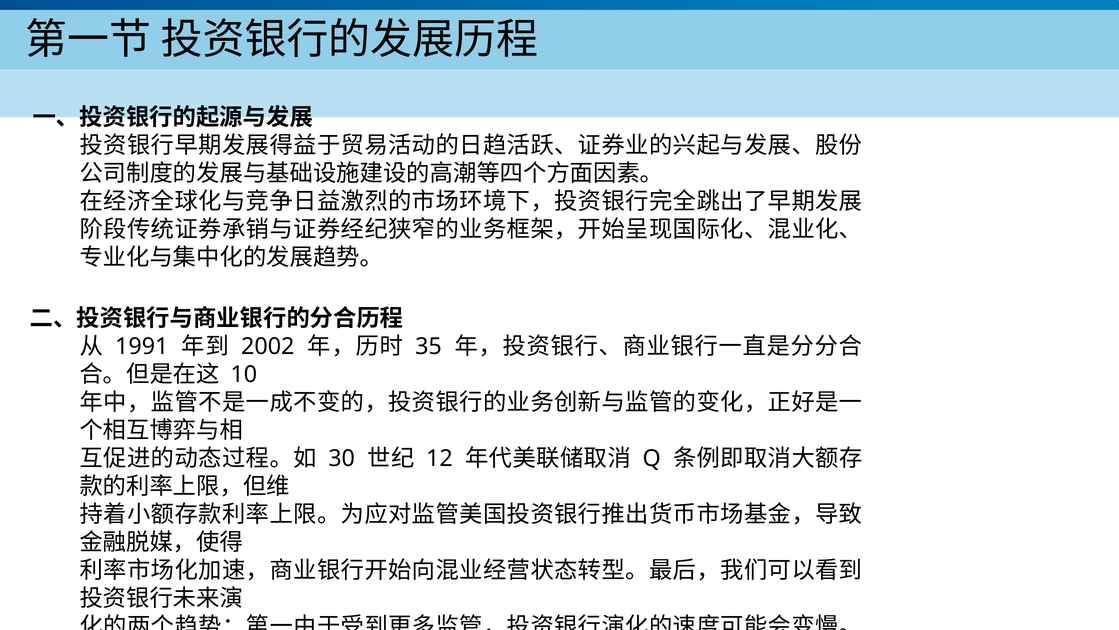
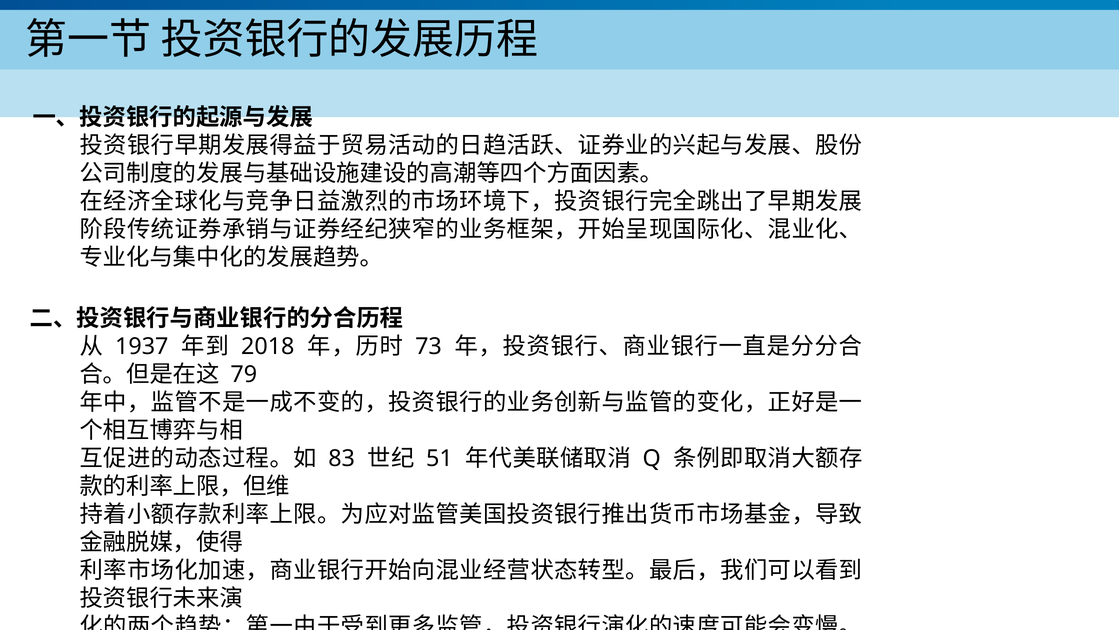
1991: 1991 -> 1937
2002: 2002 -> 2018
35: 35 -> 73
10: 10 -> 79
30: 30 -> 83
12: 12 -> 51
